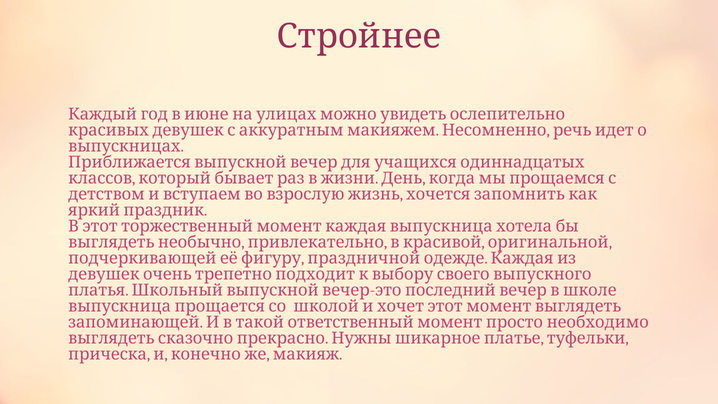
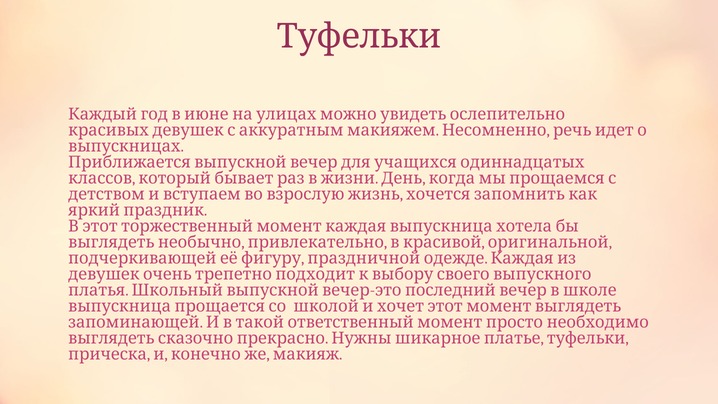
Стройнее at (359, 37): Стройнее -> Туфельки
